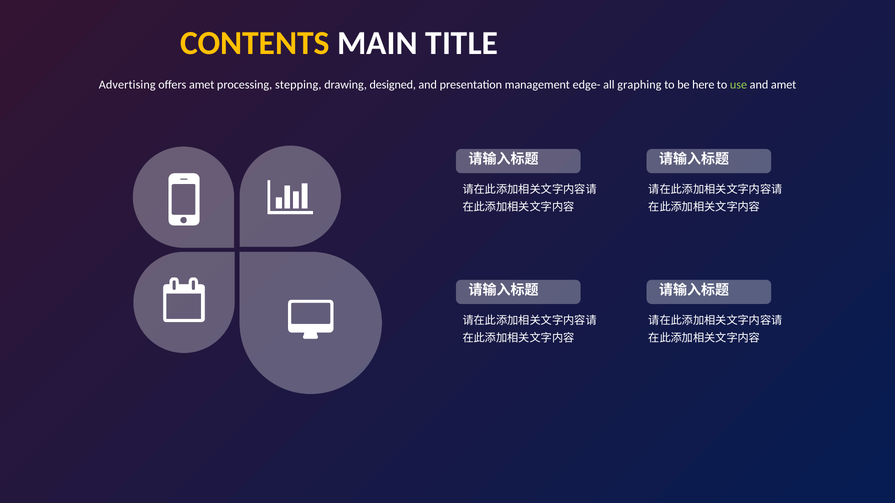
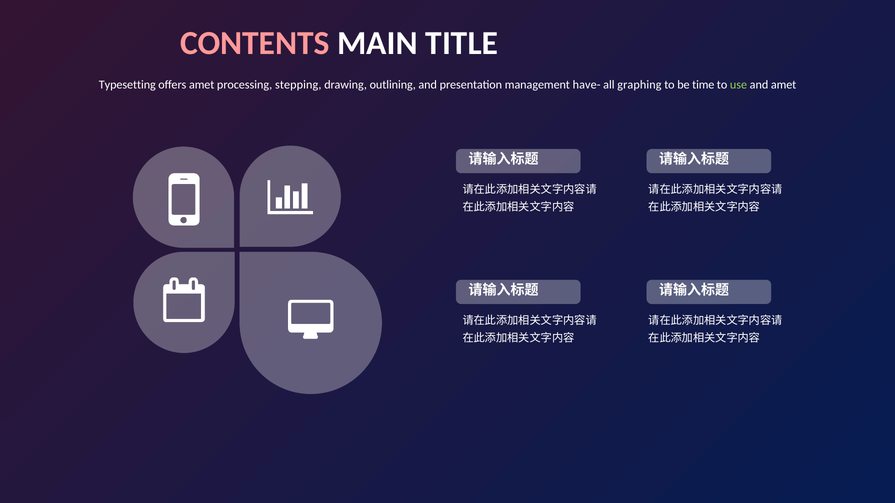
CONTENTS colour: yellow -> pink
Advertising: Advertising -> Typesetting
designed: designed -> outlining
edge-: edge- -> have-
here: here -> time
